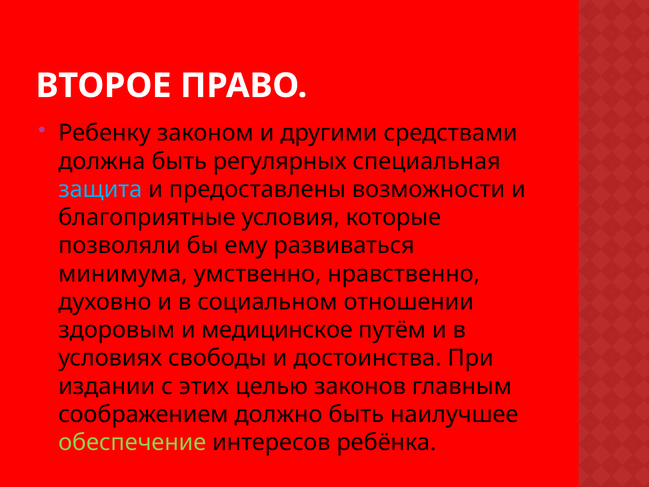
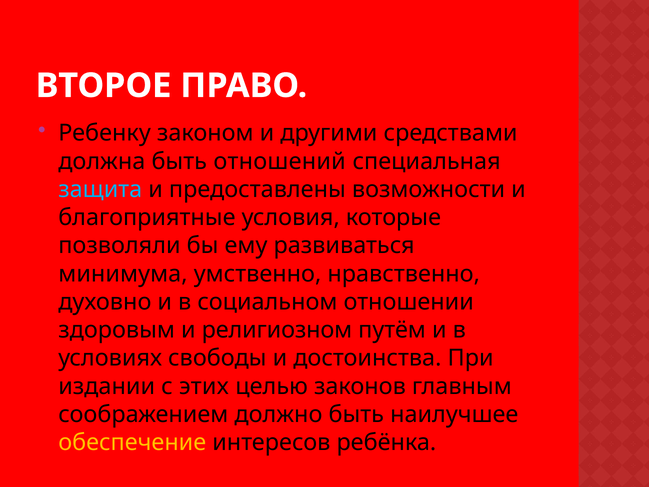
регулярных: регулярных -> отношений
медицинское: медицинское -> религиозном
обеспечение colour: light green -> yellow
